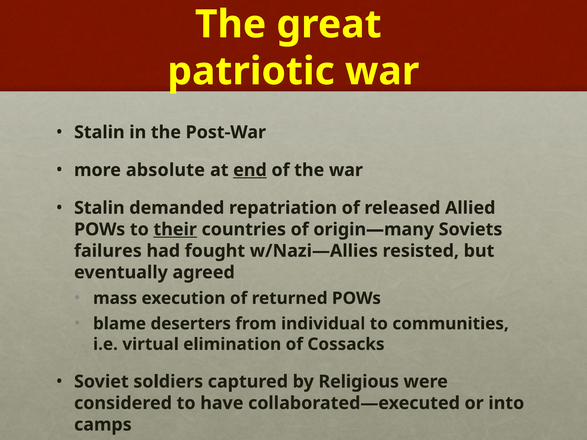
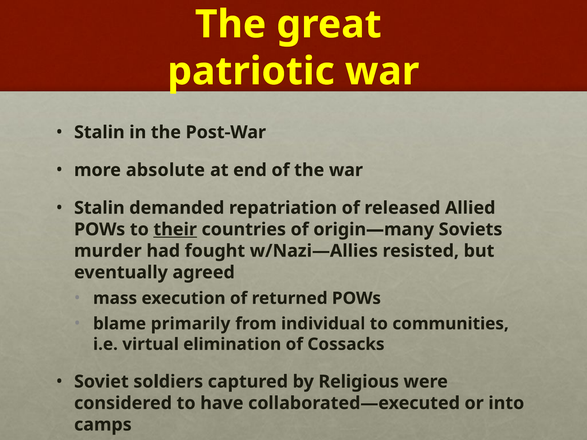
end underline: present -> none
failures: failures -> murder
deserters: deserters -> primarily
